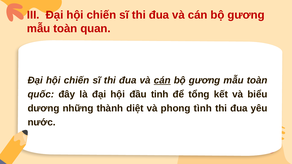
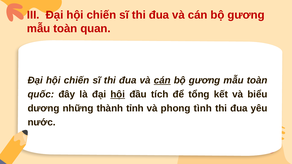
hội at (118, 94) underline: none -> present
tinh: tinh -> tích
diệt: diệt -> tỉnh
